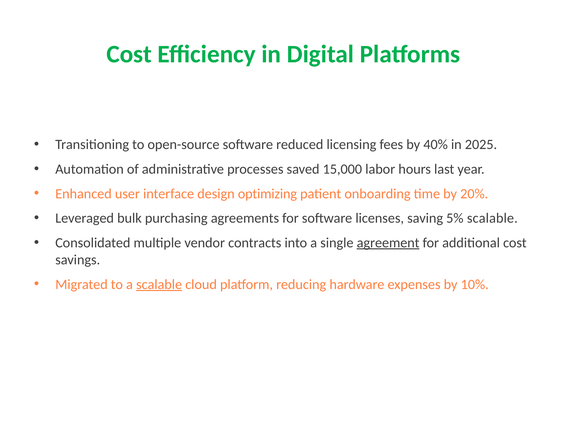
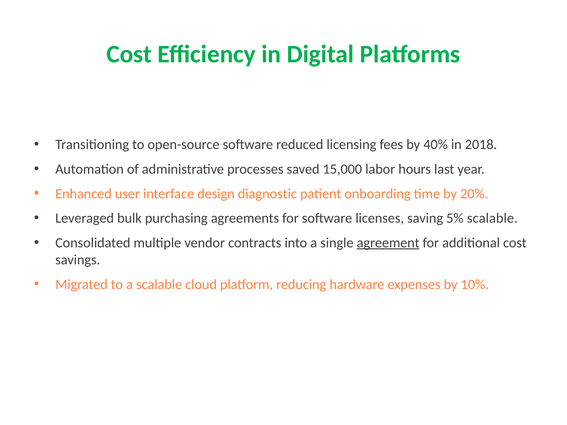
2025: 2025 -> 2018
optimizing: optimizing -> diagnostic
scalable at (159, 285) underline: present -> none
